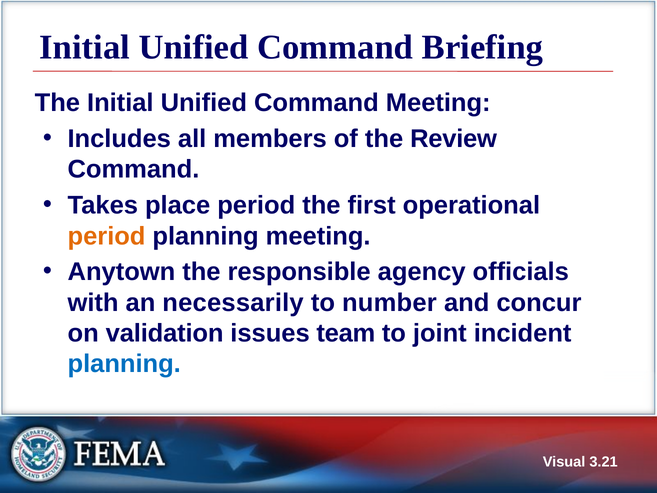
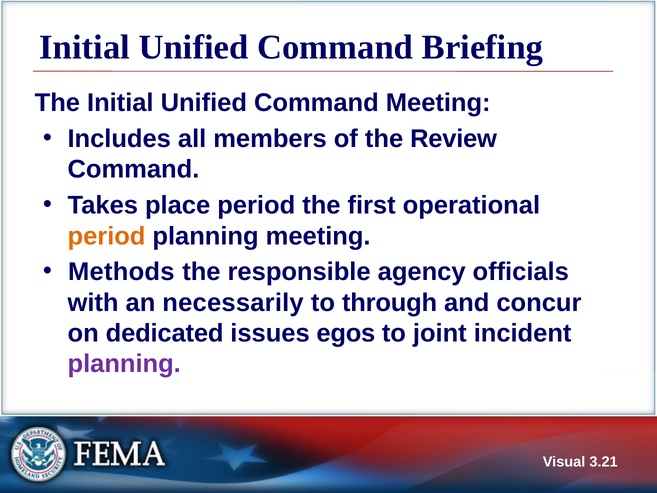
Anytown: Anytown -> Methods
number: number -> through
validation: validation -> dedicated
team: team -> egos
planning at (124, 364) colour: blue -> purple
